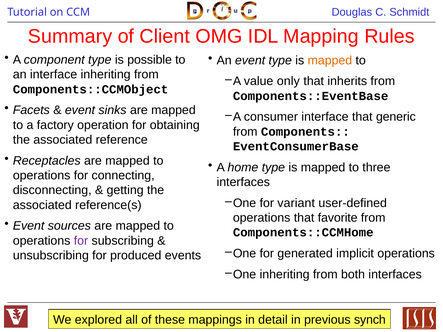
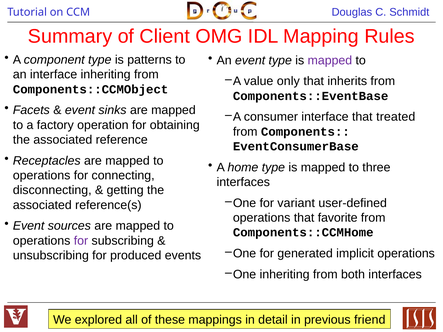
possible: possible -> patterns
mapped at (330, 60) colour: orange -> purple
generic: generic -> treated
synch: synch -> friend
